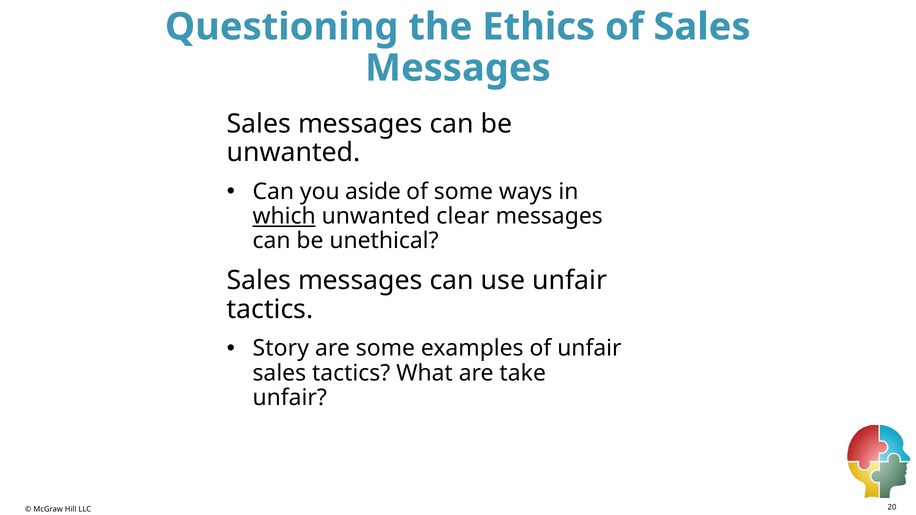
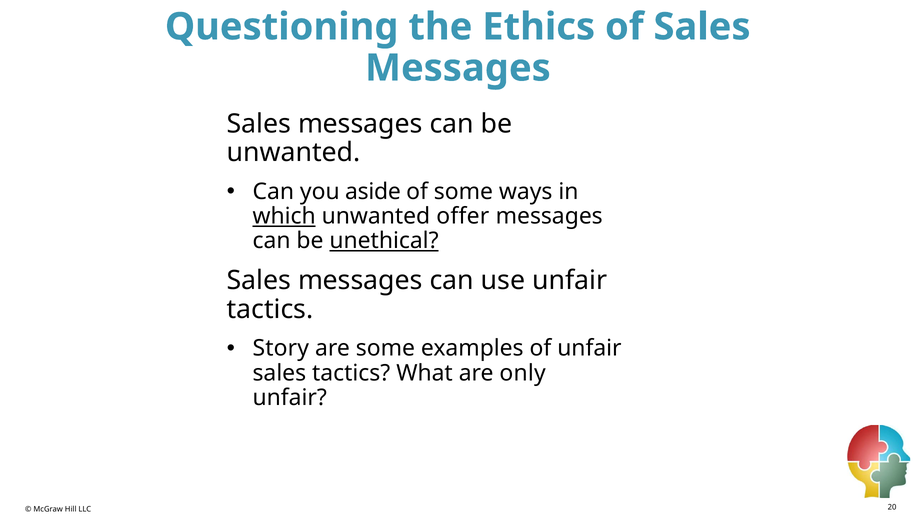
clear: clear -> offer
unethical underline: none -> present
take: take -> only
